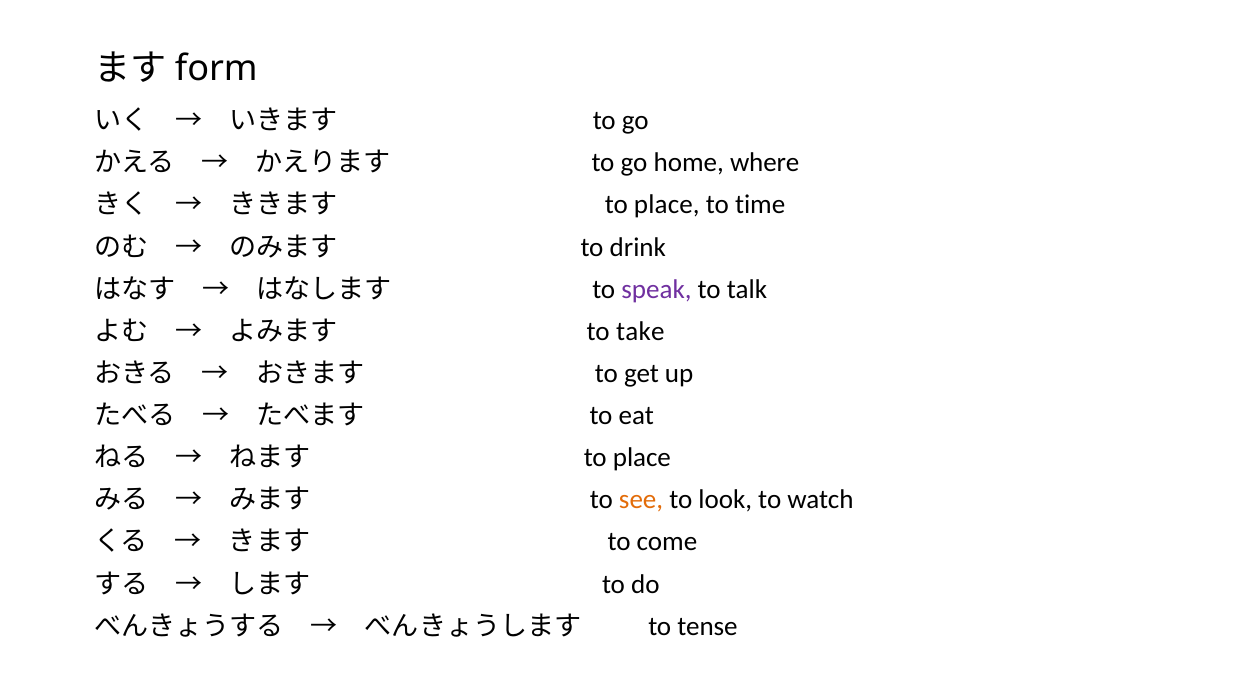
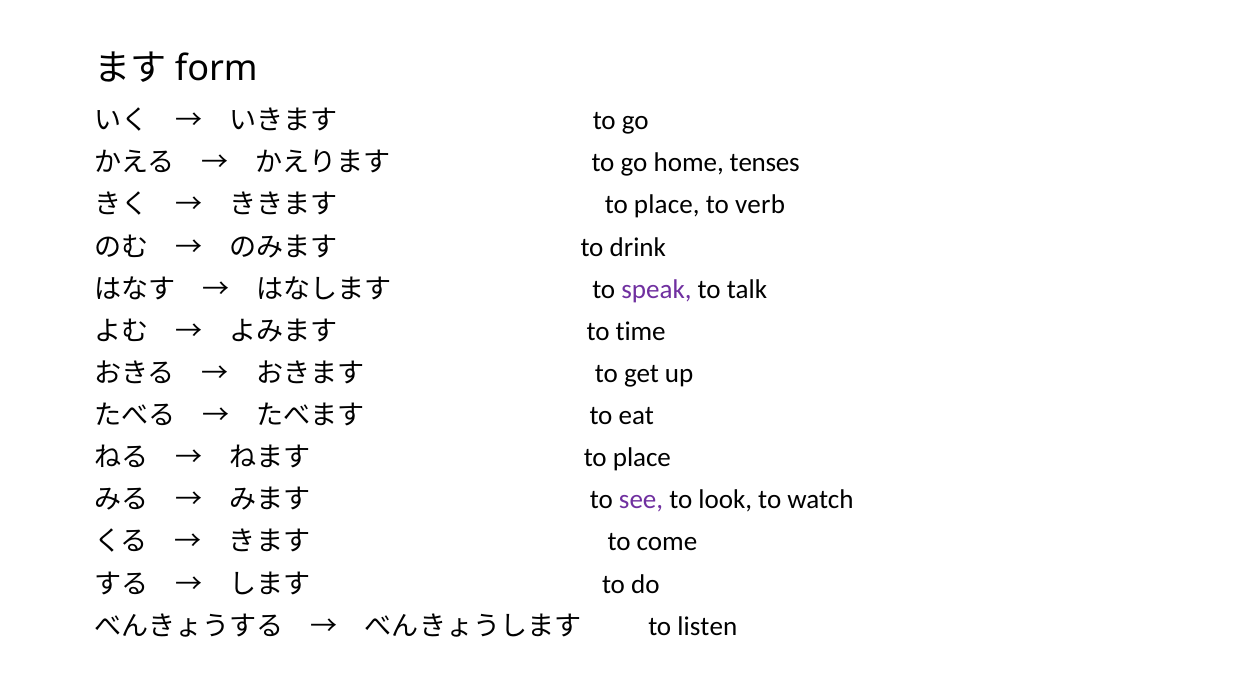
where: where -> tenses
time: time -> verb
take: take -> time
see colour: orange -> purple
tense: tense -> listen
